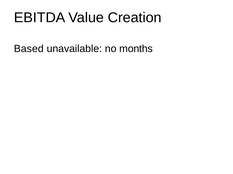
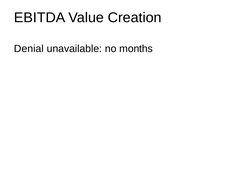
Based: Based -> Denial
